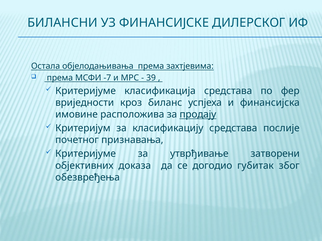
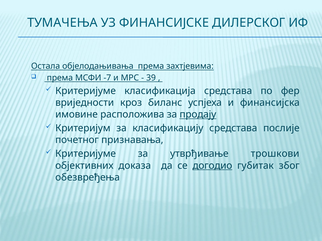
БИЛАНСНИ: БИЛАНСНИ -> ТУМАЧЕЊА
затворени: затворени -> трошкови
догодио underline: none -> present
